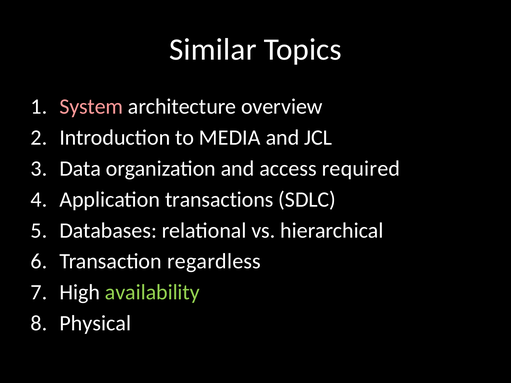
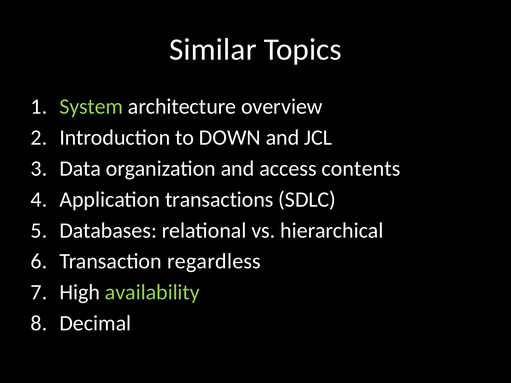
System colour: pink -> light green
MEDIA: MEDIA -> DOWN
required: required -> contents
Physical: Physical -> Decimal
